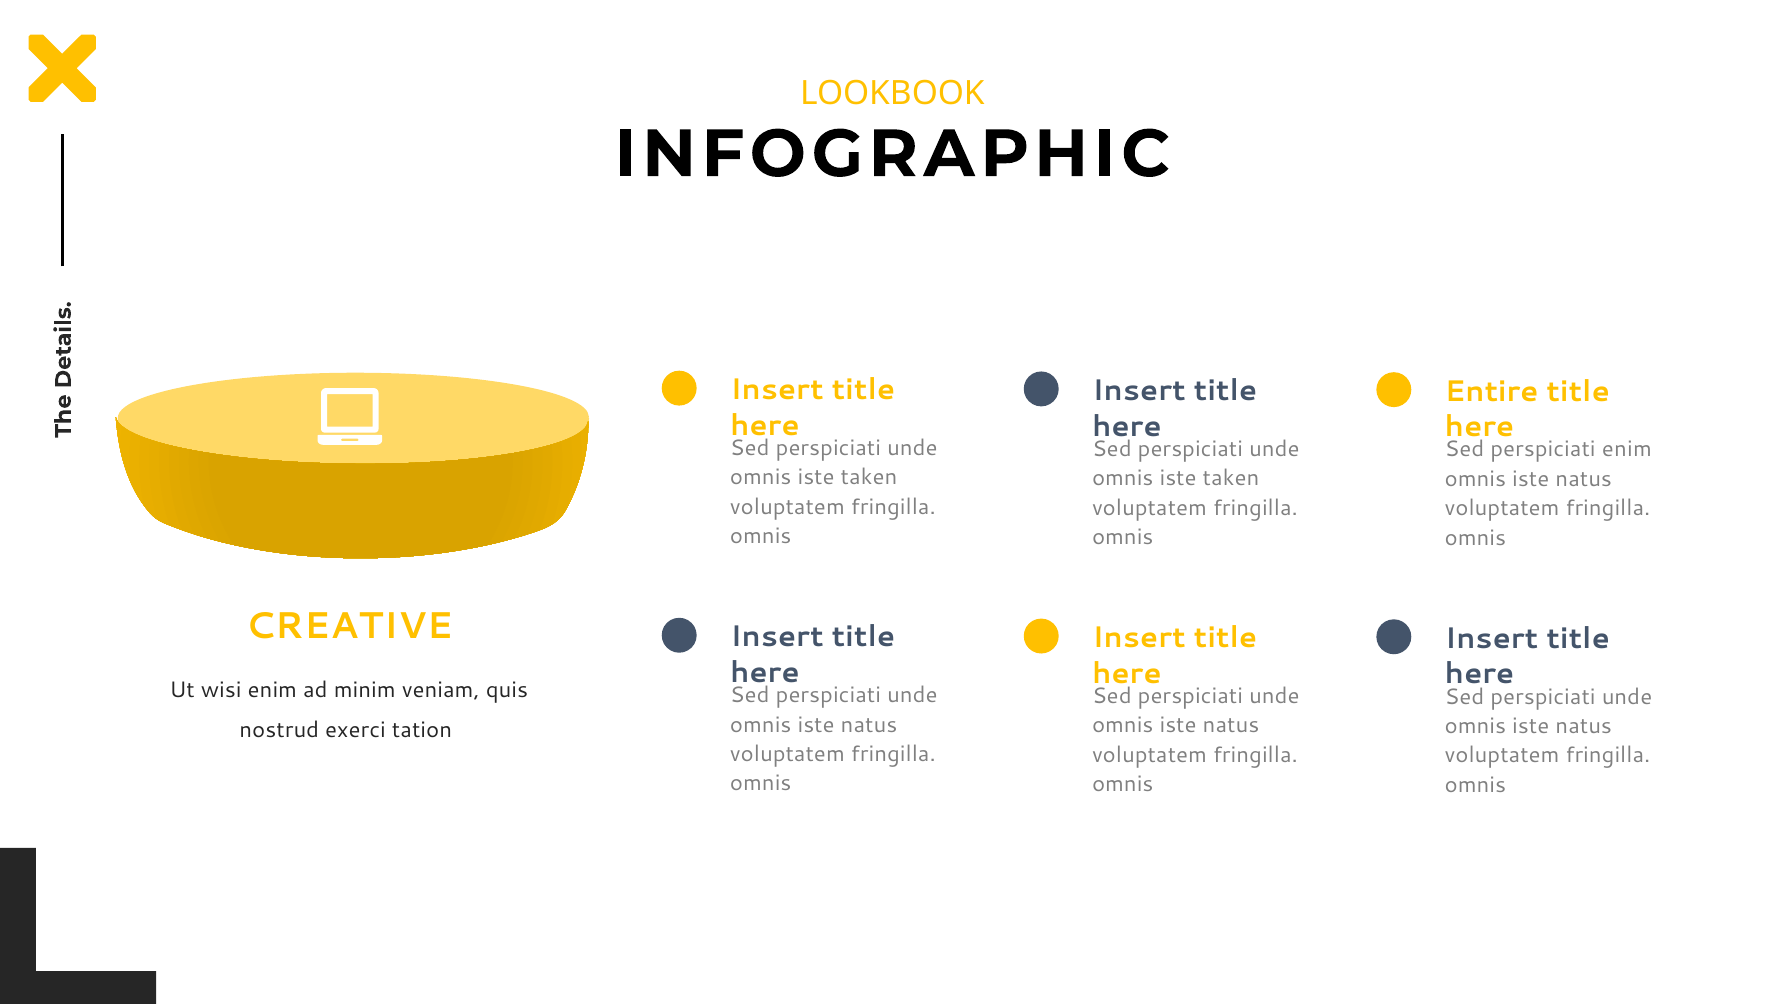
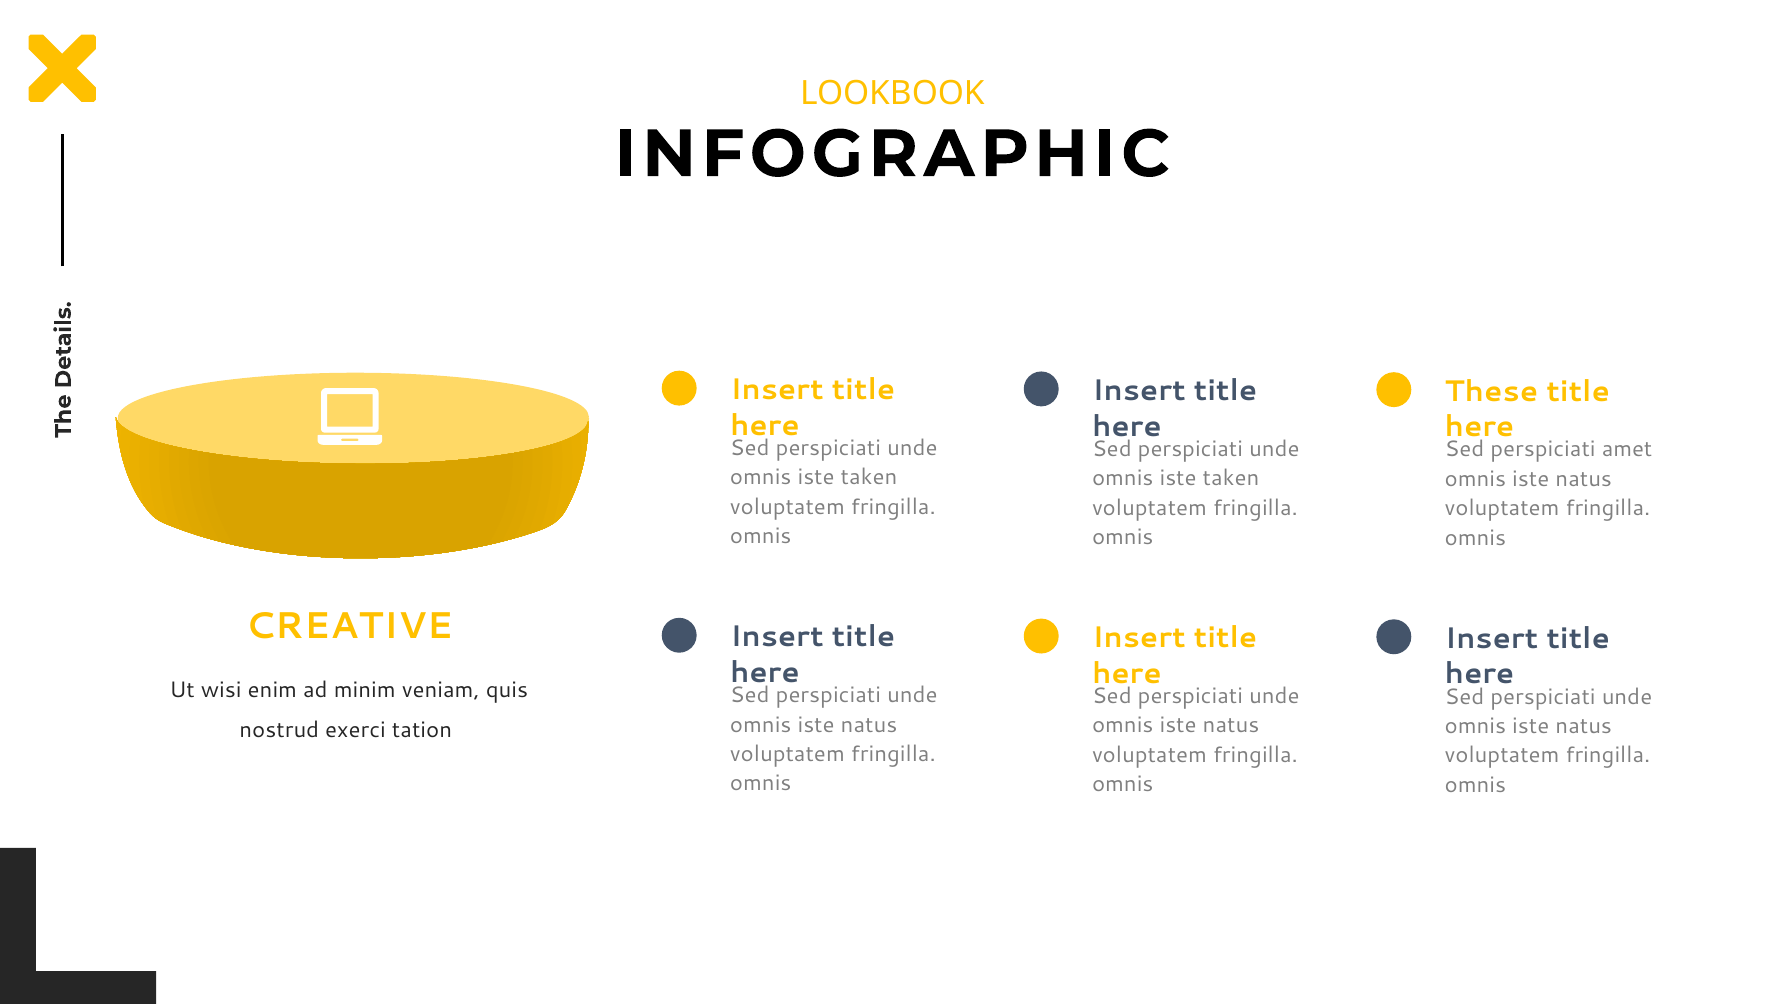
Entire: Entire -> These
perspiciati enim: enim -> amet
